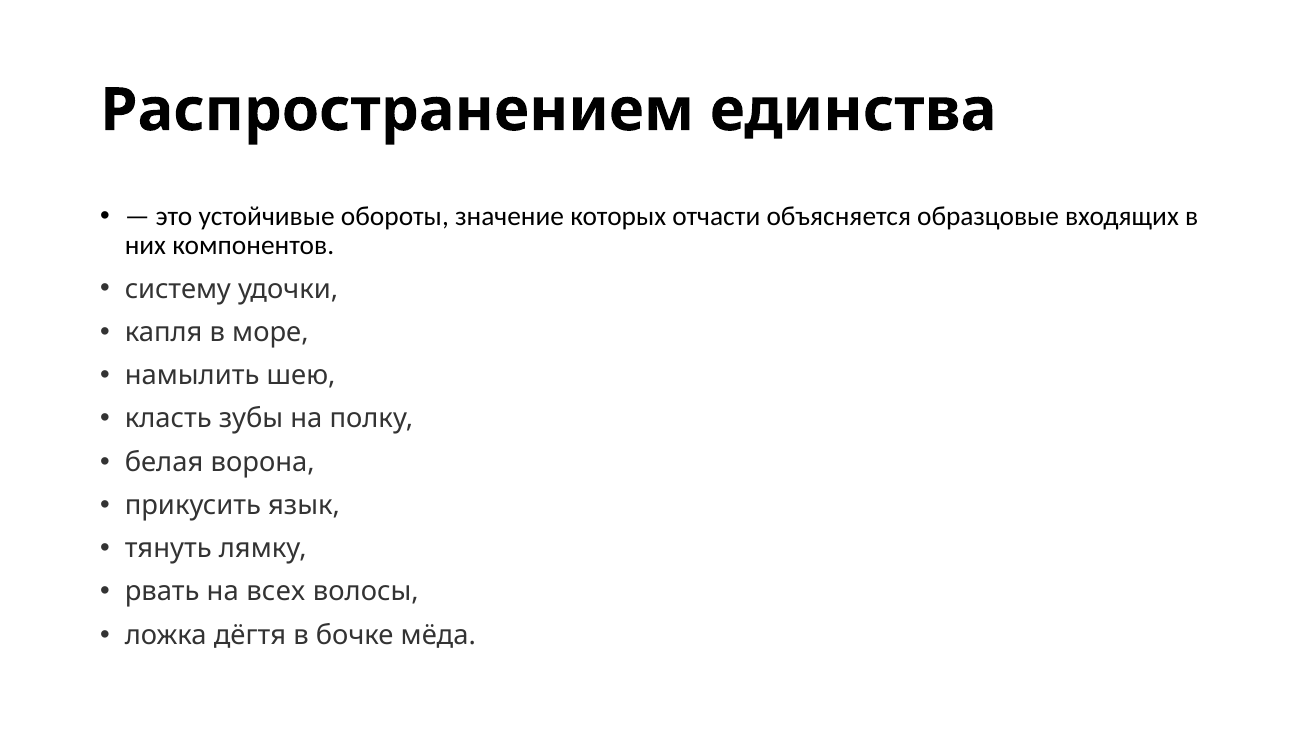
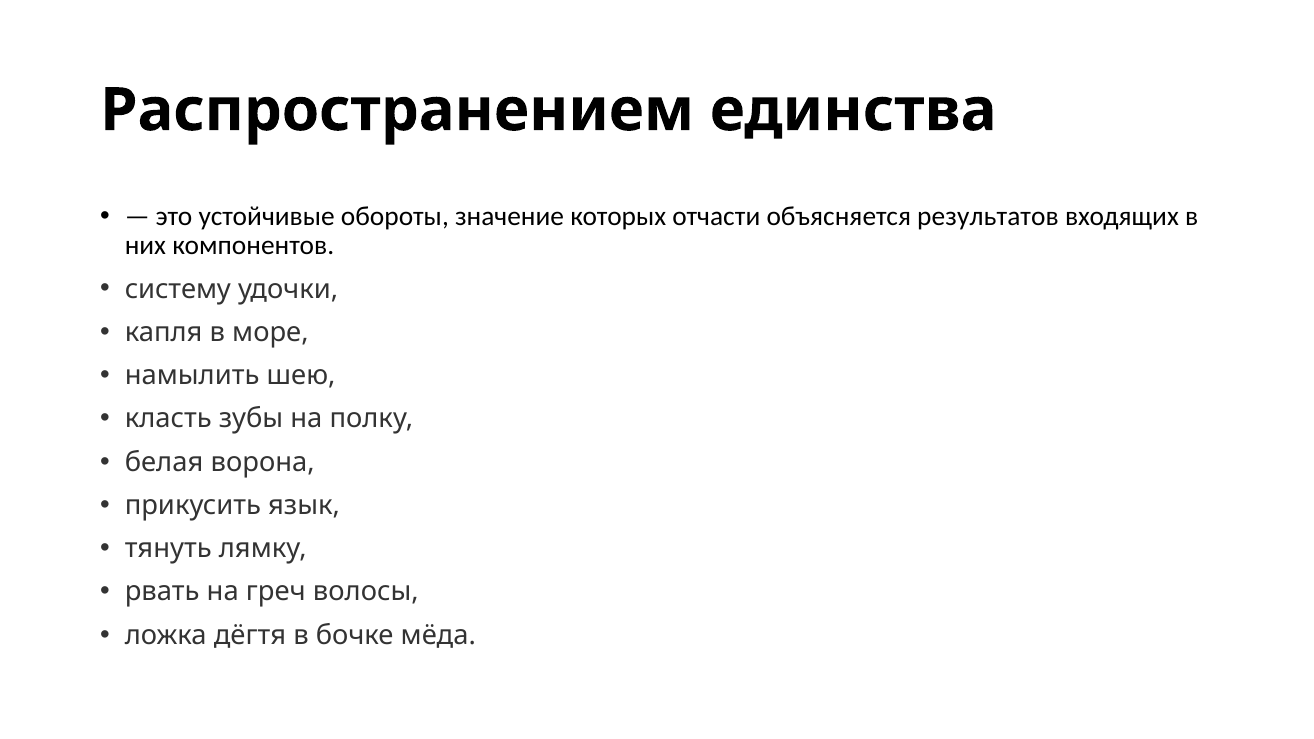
образцовые: образцовые -> результатов
всех: всех -> греч
